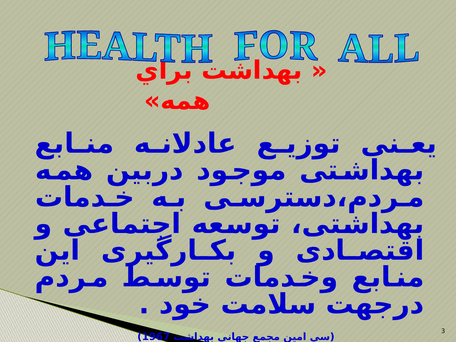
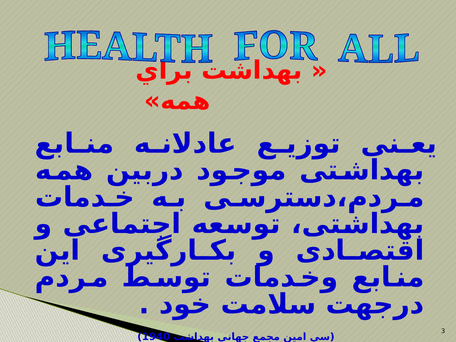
1967: 1967 -> 1940
